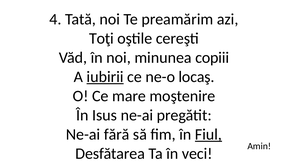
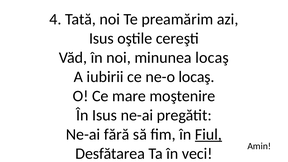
Toţi at (101, 38): Toţi -> Isus
minunea copiii: copiii -> locaş
iubirii underline: present -> none
